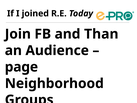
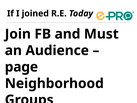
Than: Than -> Must
